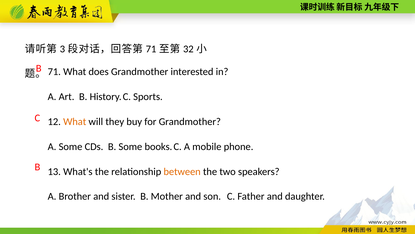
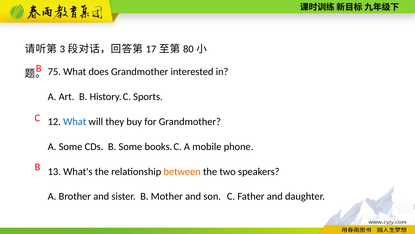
71 at (151, 49): 71 -> 17
32: 32 -> 80
71 at (54, 72): 71 -> 75
What at (75, 121) colour: orange -> blue
